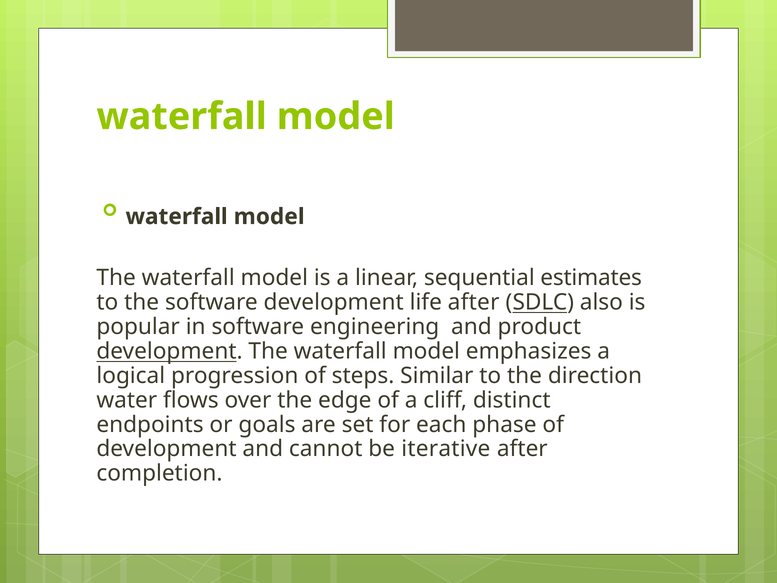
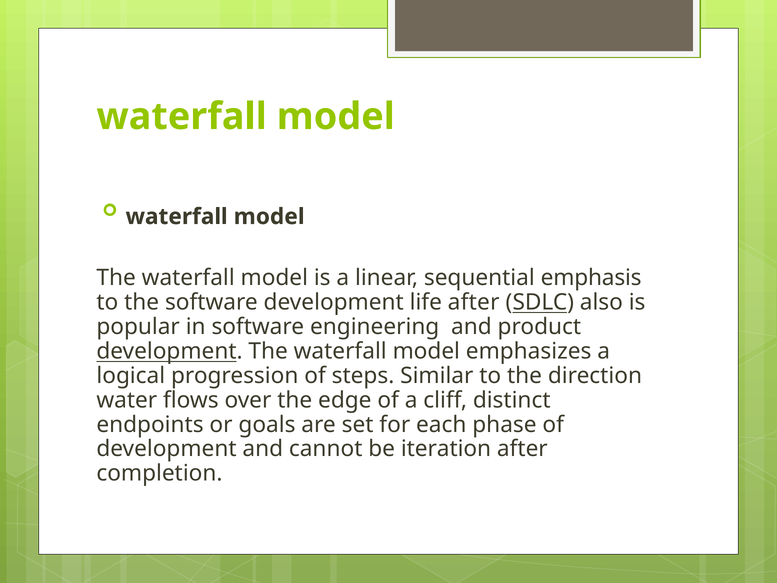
estimates: estimates -> emphasis
iterative: iterative -> iteration
